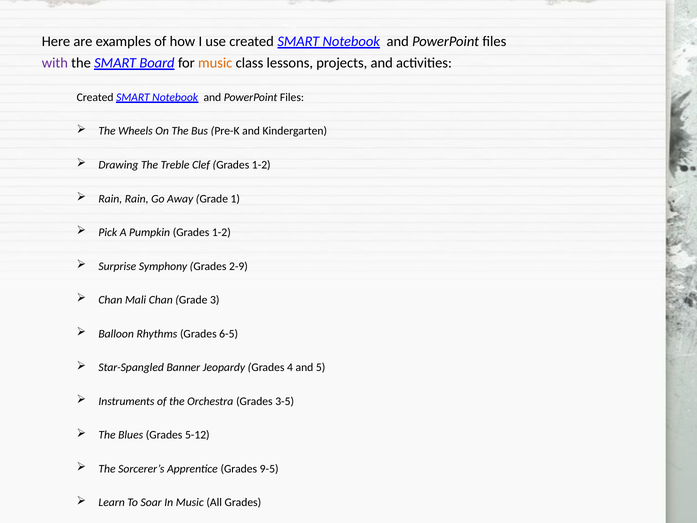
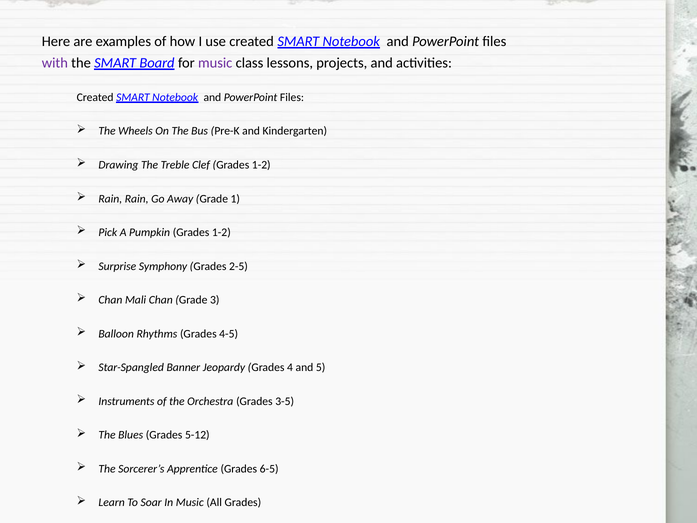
music at (215, 63) colour: orange -> purple
2-9: 2-9 -> 2-5
6-5: 6-5 -> 4-5
9-5: 9-5 -> 6-5
